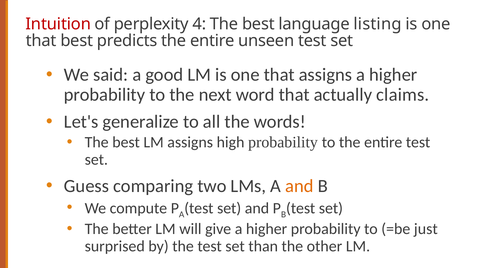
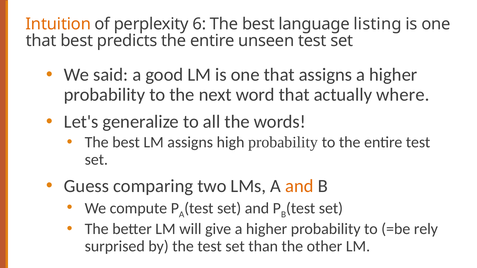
Intuition colour: red -> orange
4: 4 -> 6
claims: claims -> where
just: just -> rely
